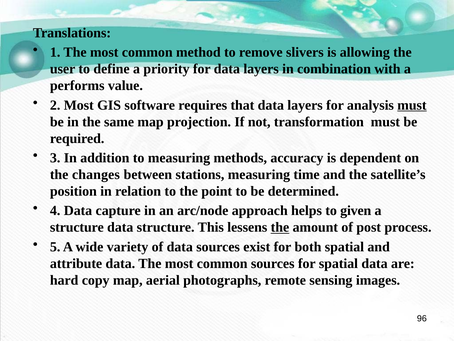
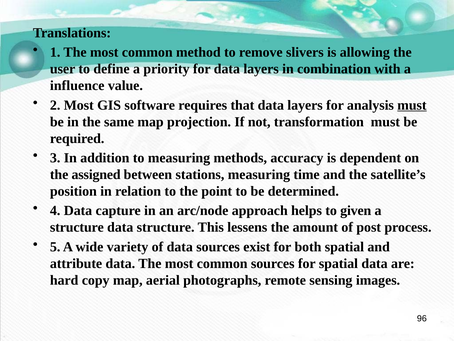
performs: performs -> influence
changes: changes -> assigned
the at (280, 227) underline: present -> none
